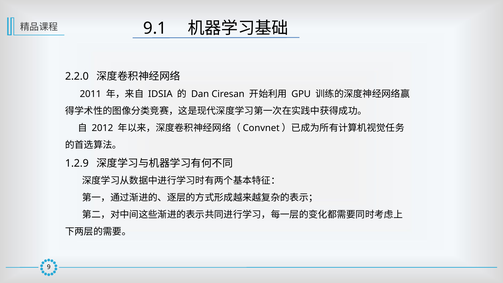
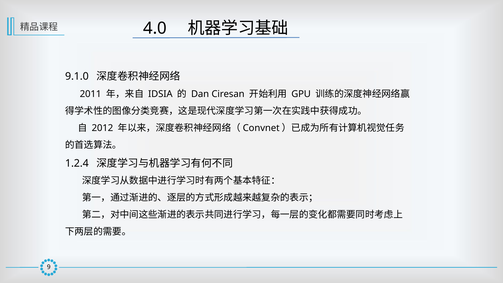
9.1: 9.1 -> 4.0
2.2.0: 2.2.0 -> 9.1.0
1.2.9: 1.2.9 -> 1.2.4
